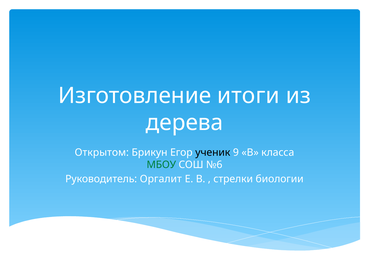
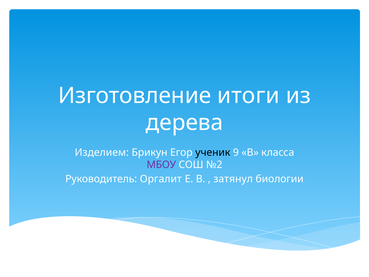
Открытом: Открытом -> Изделием
МБОУ colour: green -> purple
№6: №6 -> №2
стрелки: стрелки -> затянул
